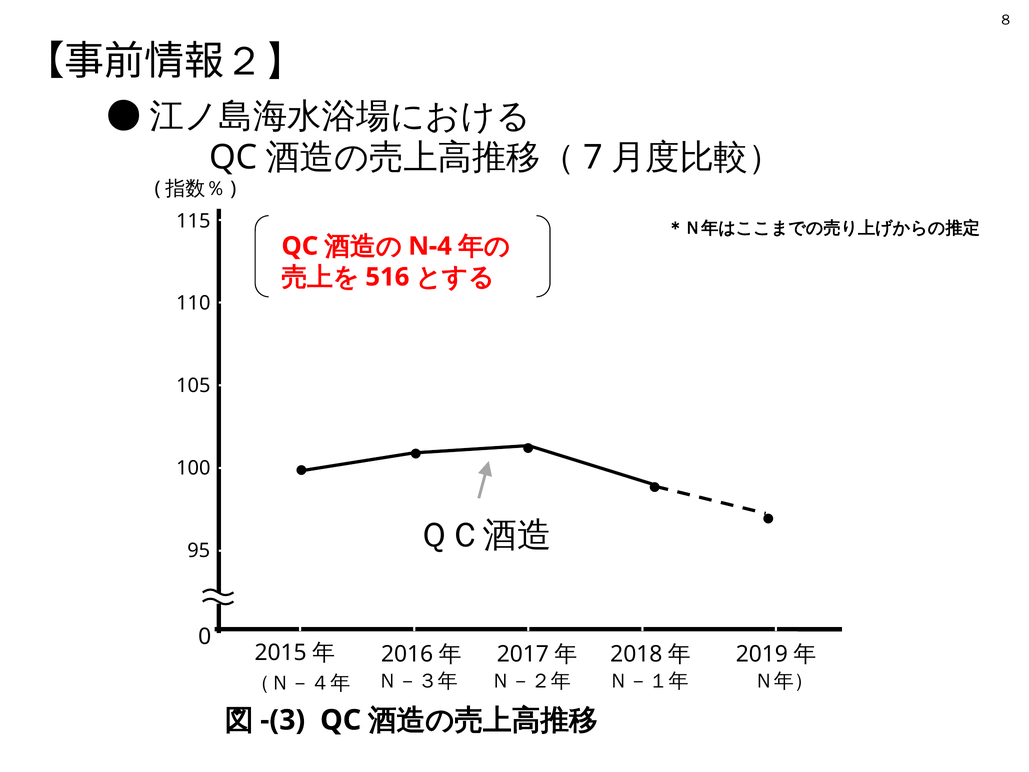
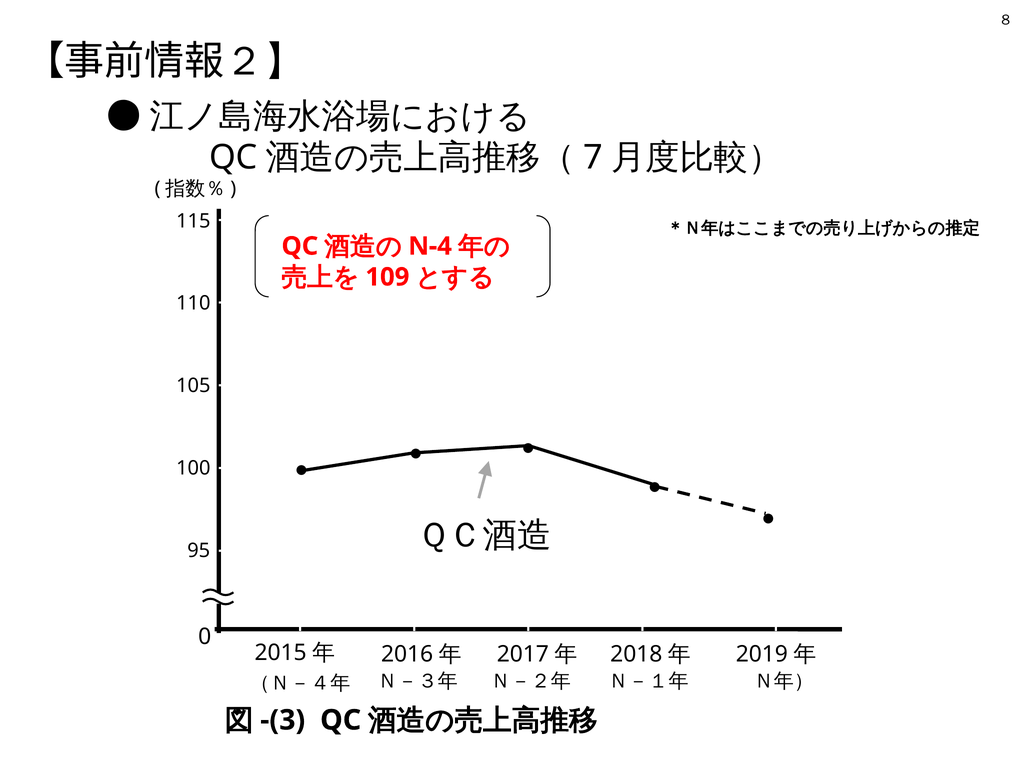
516: 516 -> 109
